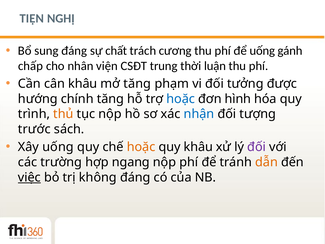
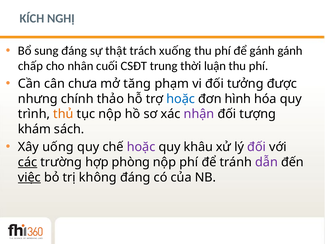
TIỆN: TIỆN -> KÍCH
chất: chất -> thật
cương: cương -> xuống
để uống: uống -> gánh
viện: viện -> cuối
cân khâu: khâu -> chưa
hướng: hướng -> nhưng
chính tăng: tăng -> thảo
nhận colour: blue -> purple
trước: trước -> khám
hoặc at (141, 147) colour: orange -> purple
các underline: none -> present
ngang: ngang -> phòng
dẫn colour: orange -> purple
